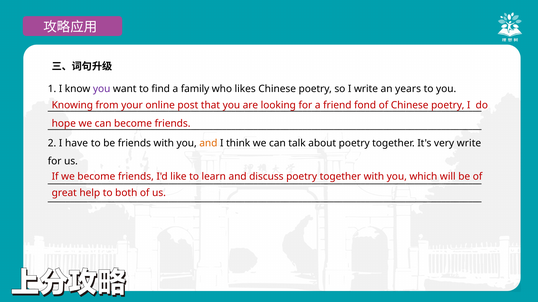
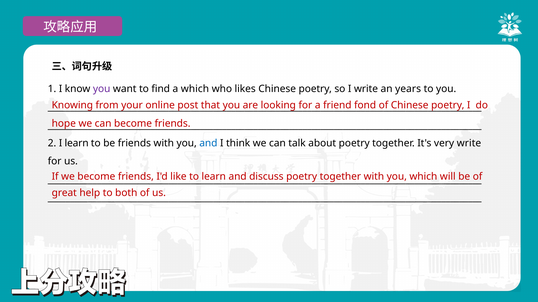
a family: family -> which
I have: have -> learn
and at (208, 144) colour: orange -> blue
